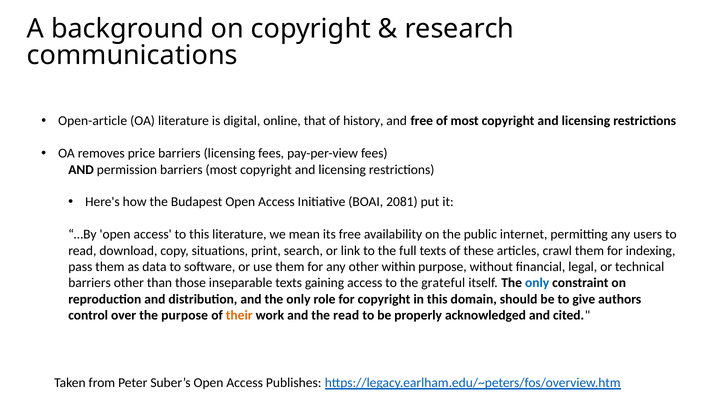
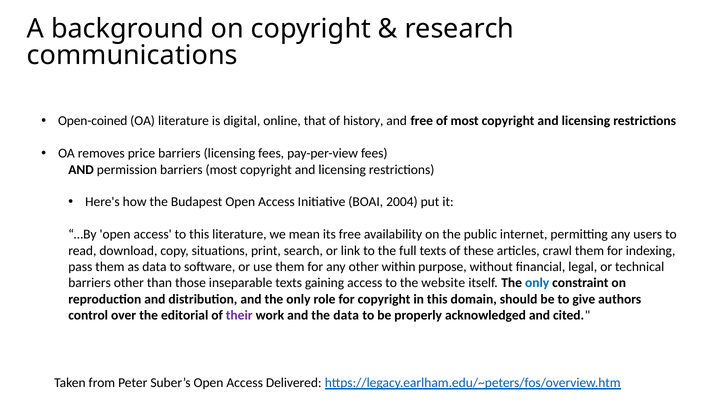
Open-article: Open-article -> Open-coined
2081: 2081 -> 2004
grateful: grateful -> website
the purpose: purpose -> editorial
their colour: orange -> purple
the read: read -> data
Publishes: Publishes -> Delivered
